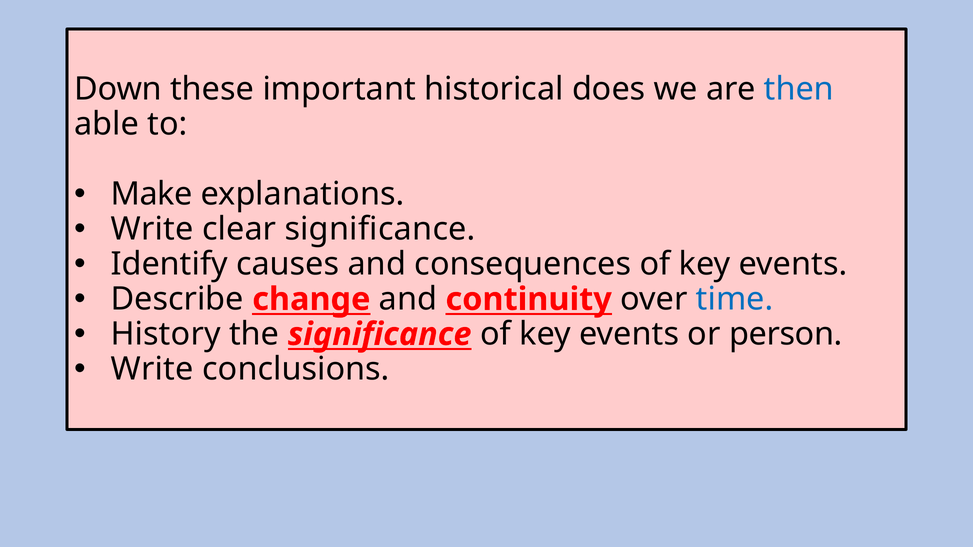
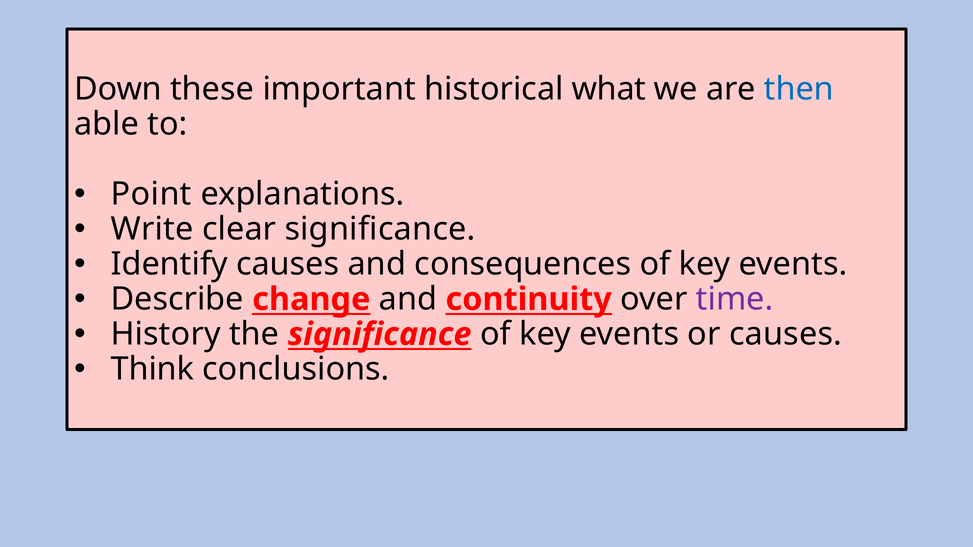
does: does -> what
Make: Make -> Point
time colour: blue -> purple
or person: person -> causes
Write at (152, 370): Write -> Think
